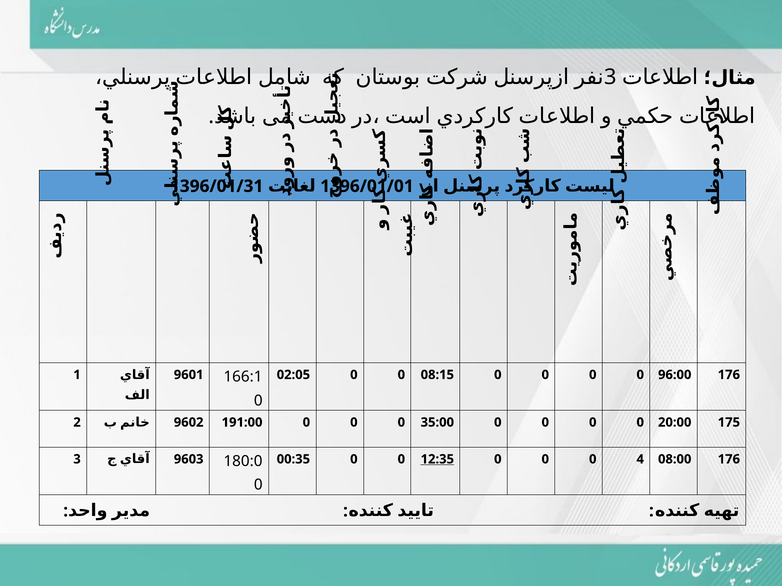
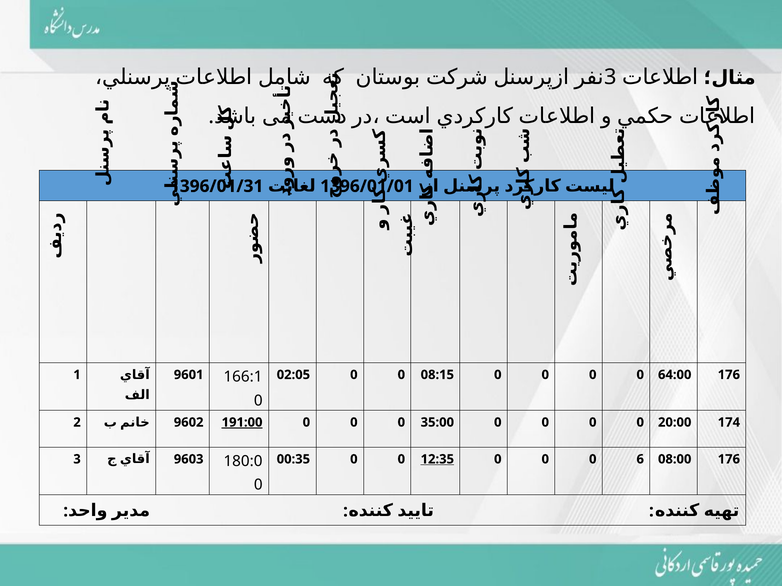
96:00: 96:00 -> 64:00
191:00 underline: none -> present
175: 175 -> 174
4: 4 -> 6
